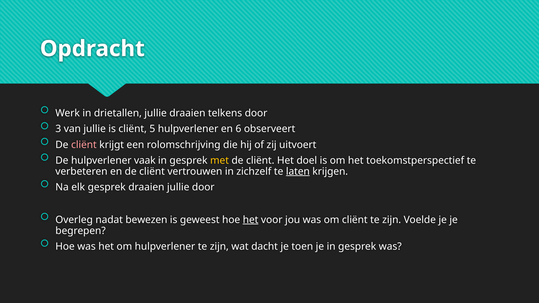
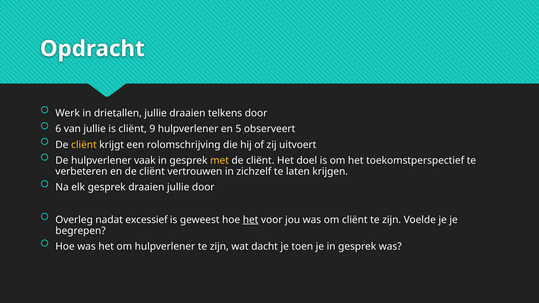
3: 3 -> 6
5: 5 -> 9
6: 6 -> 5
cliënt at (84, 145) colour: pink -> yellow
laten underline: present -> none
bewezen: bewezen -> excessief
